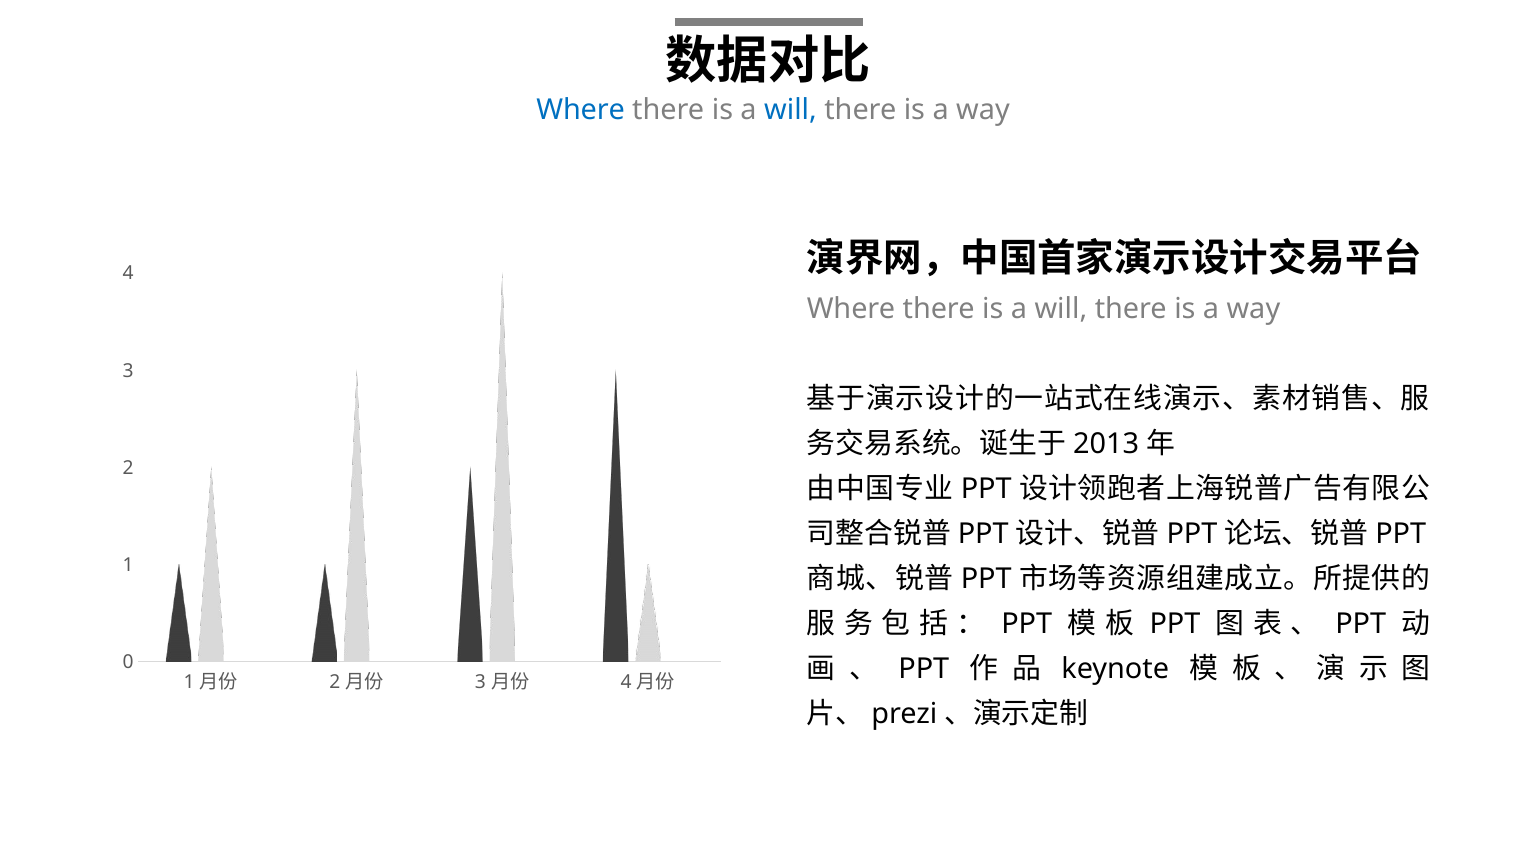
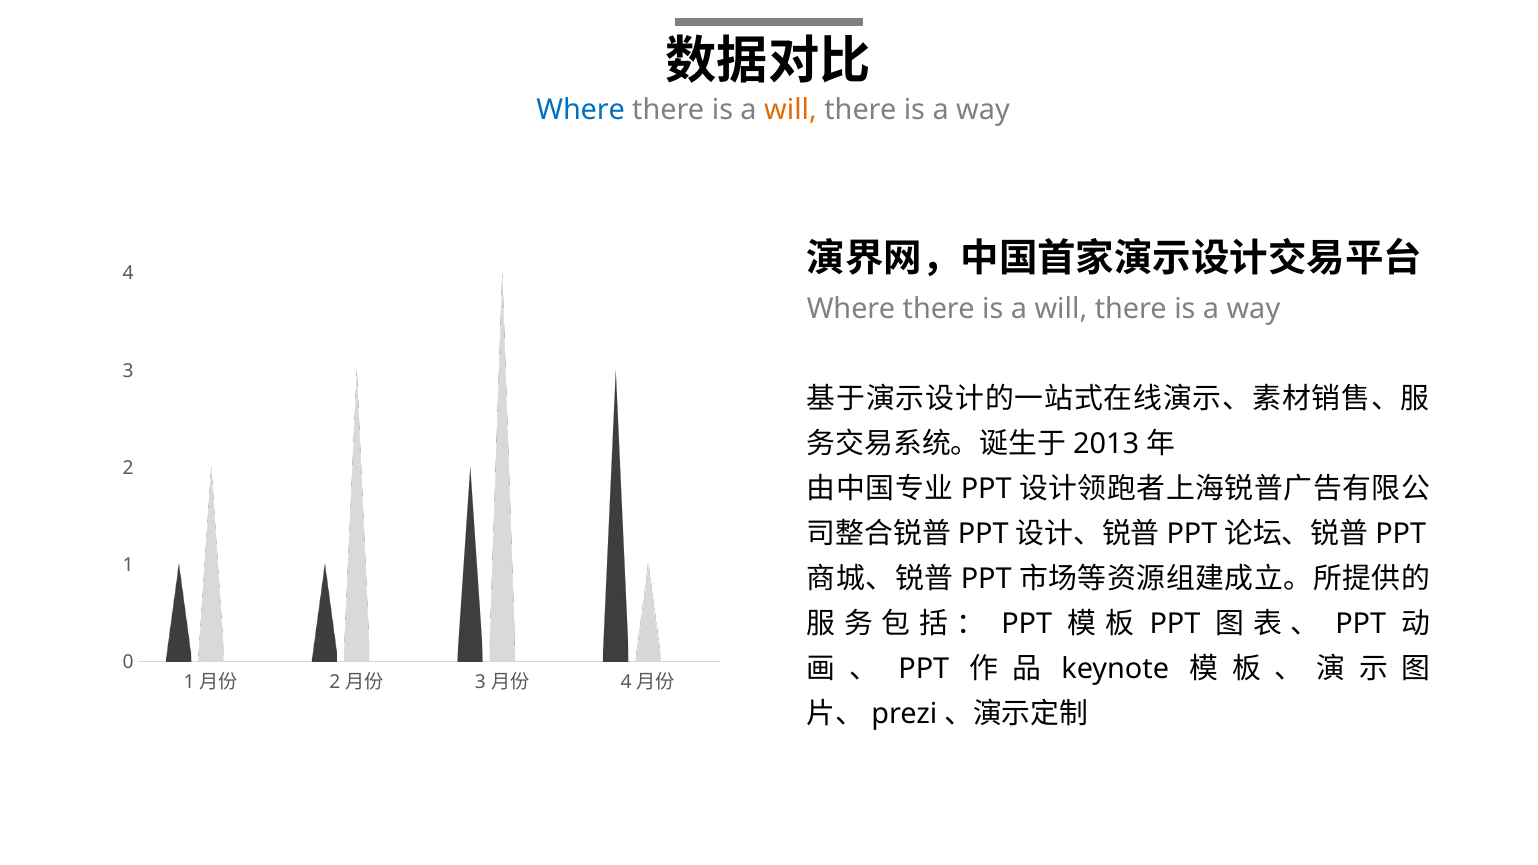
will at (791, 110) colour: blue -> orange
